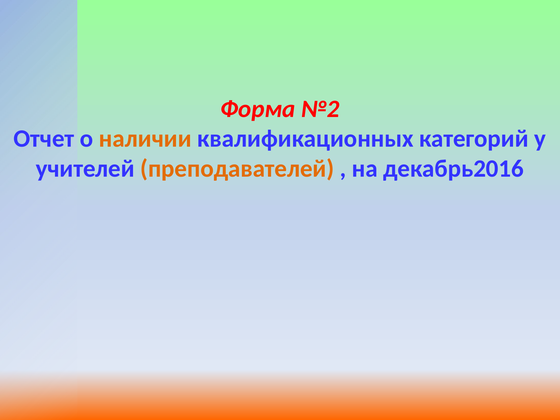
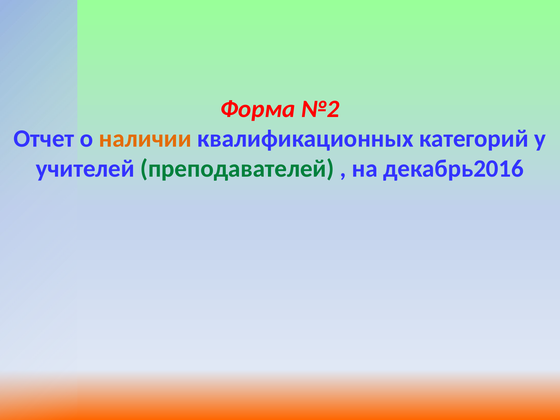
преподавателей colour: orange -> green
